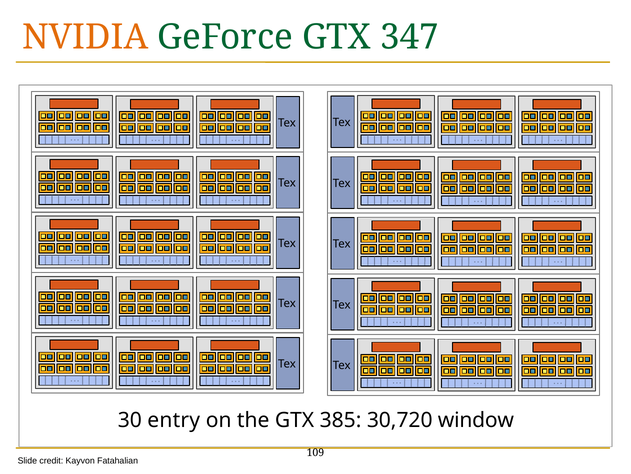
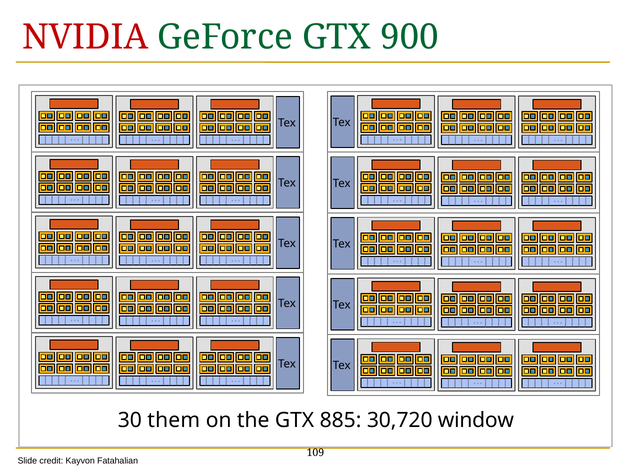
NVIDIA colour: orange -> red
347: 347 -> 900
entry: entry -> them
385: 385 -> 885
